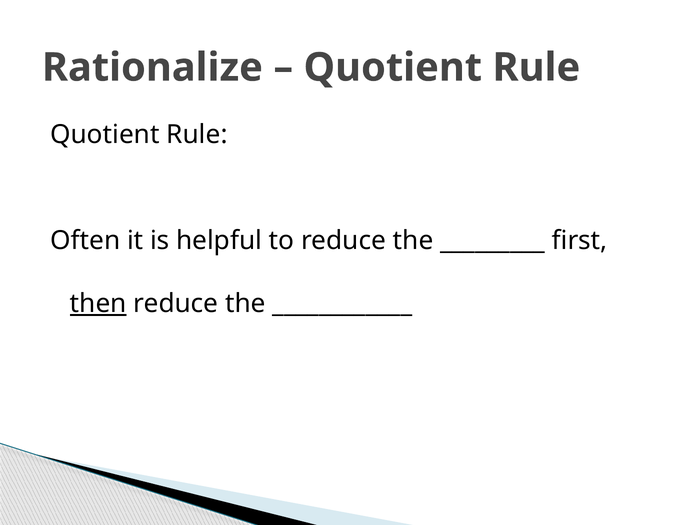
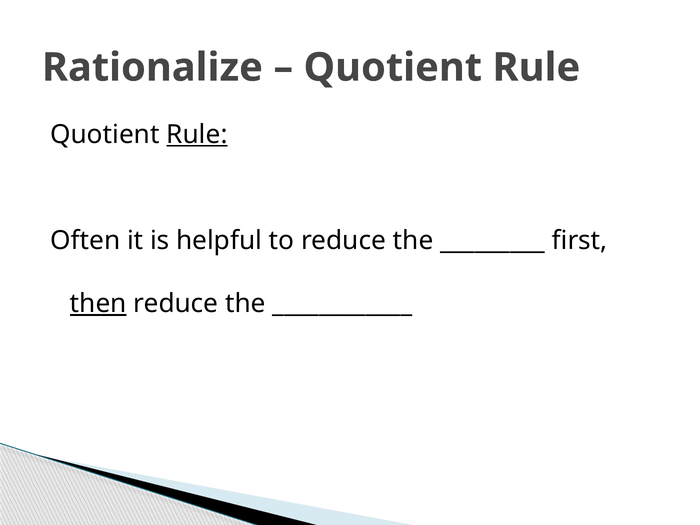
Rule at (197, 134) underline: none -> present
